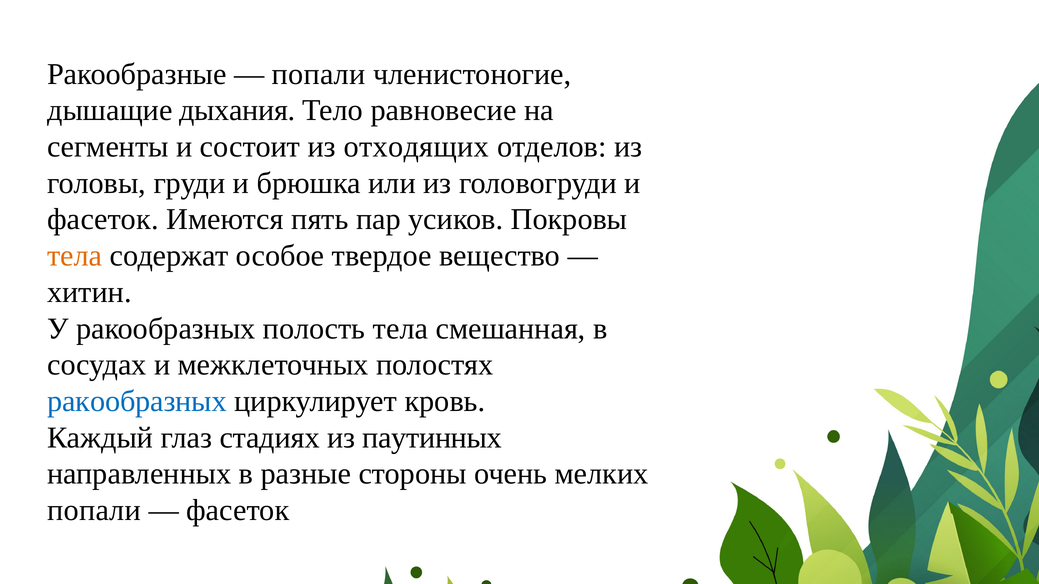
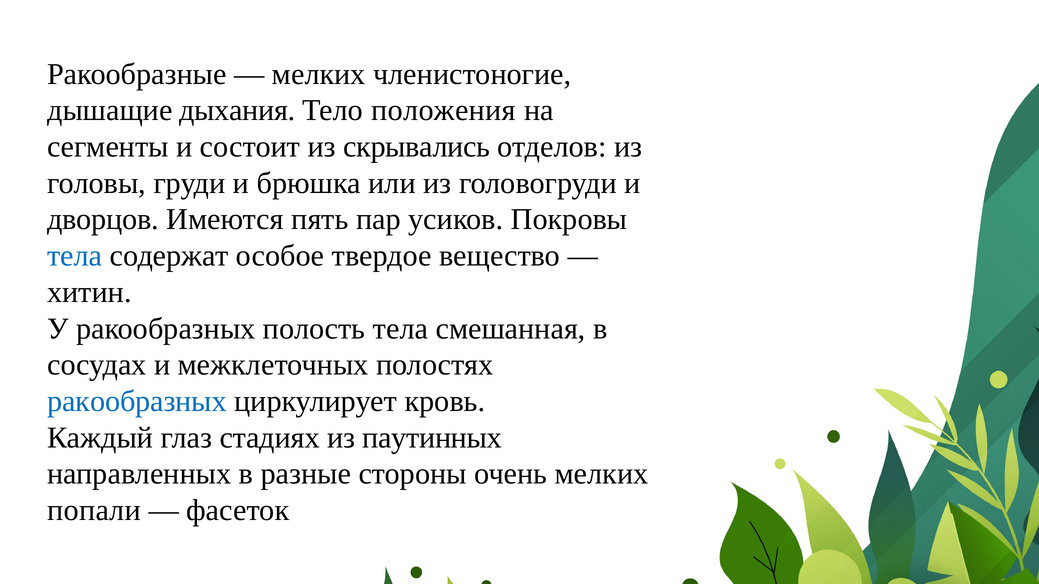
попали at (319, 74): попали -> мелких
равновесие: равновесие -> положения
отходящих: отходящих -> скрывались
фасеток at (103, 220): фасеток -> дворцов
тела at (75, 256) colour: orange -> blue
